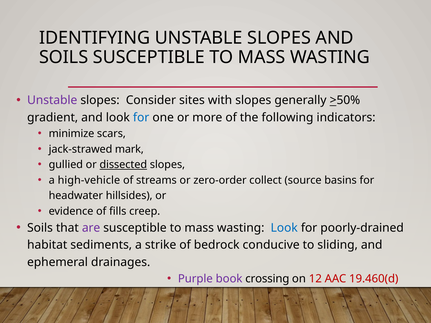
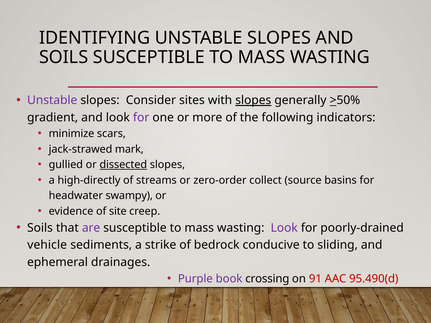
slopes at (253, 100) underline: none -> present
for at (141, 118) colour: blue -> purple
high-vehicle: high-vehicle -> high-directly
hillsides: hillsides -> swampy
fills: fills -> site
Look at (284, 228) colour: blue -> purple
habitat: habitat -> vehicle
12: 12 -> 91
19.460(d: 19.460(d -> 95.490(d
